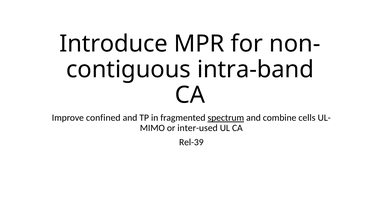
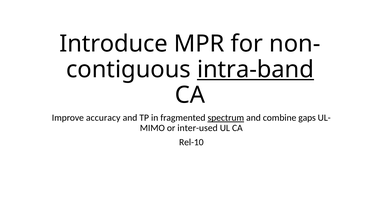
intra-band underline: none -> present
confined: confined -> accuracy
cells: cells -> gaps
Rel-39: Rel-39 -> Rel-10
